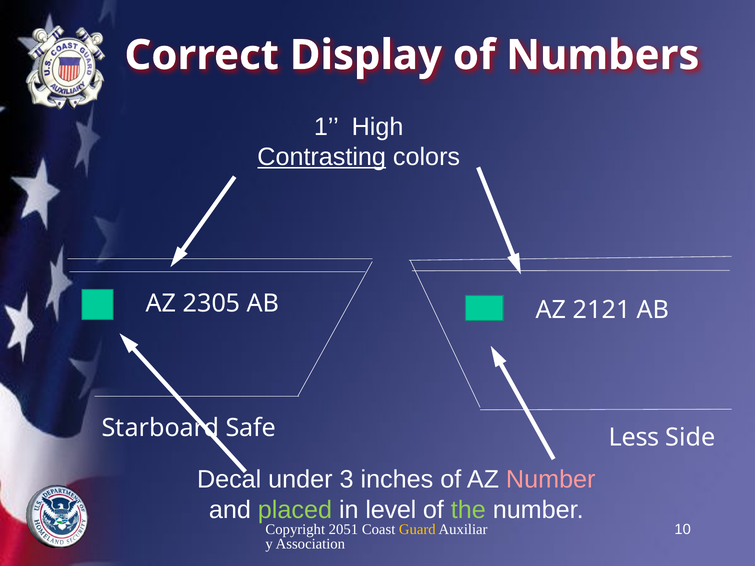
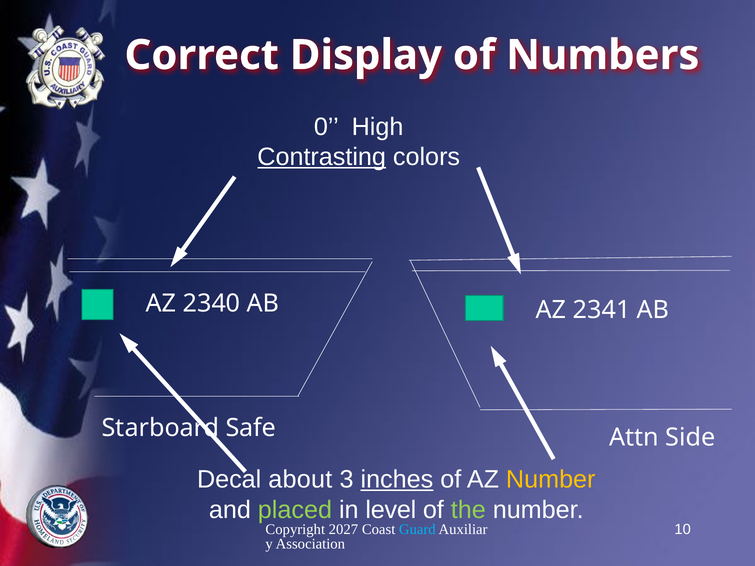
1: 1 -> 0
2305: 2305 -> 2340
2121: 2121 -> 2341
Less: Less -> Attn
under: under -> about
inches underline: none -> present
Number at (551, 480) colour: pink -> yellow
2051: 2051 -> 2027
Guard colour: yellow -> light blue
